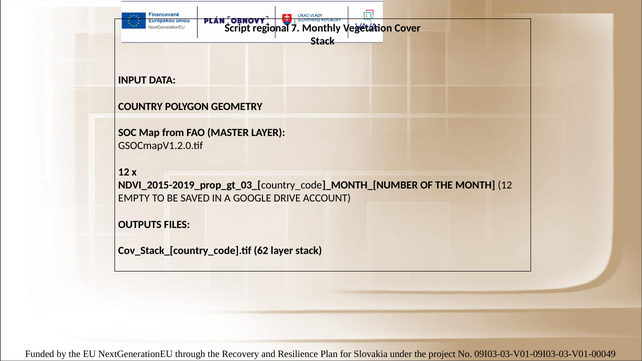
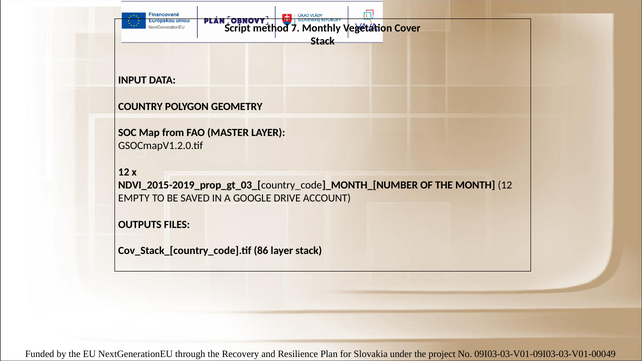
regional: regional -> method
62: 62 -> 86
